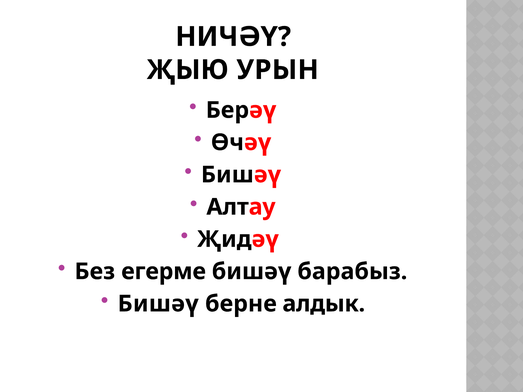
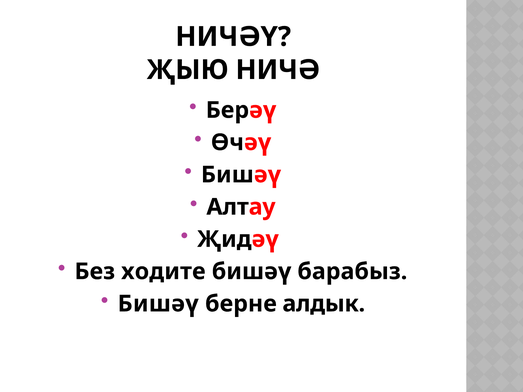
УРЫН: УРЫН -> НИЧӘ
егерме: егерме -> ходите
